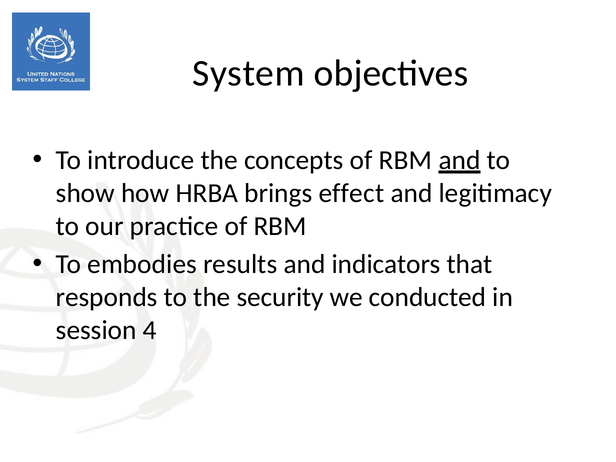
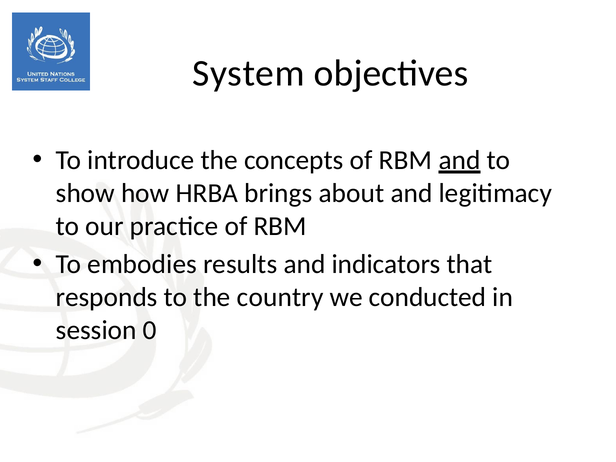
effect: effect -> about
security: security -> country
4: 4 -> 0
